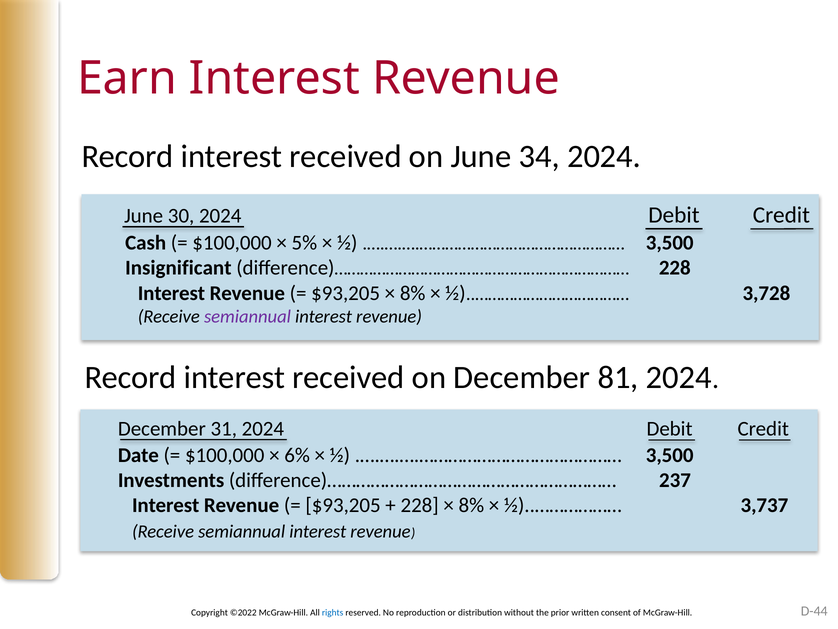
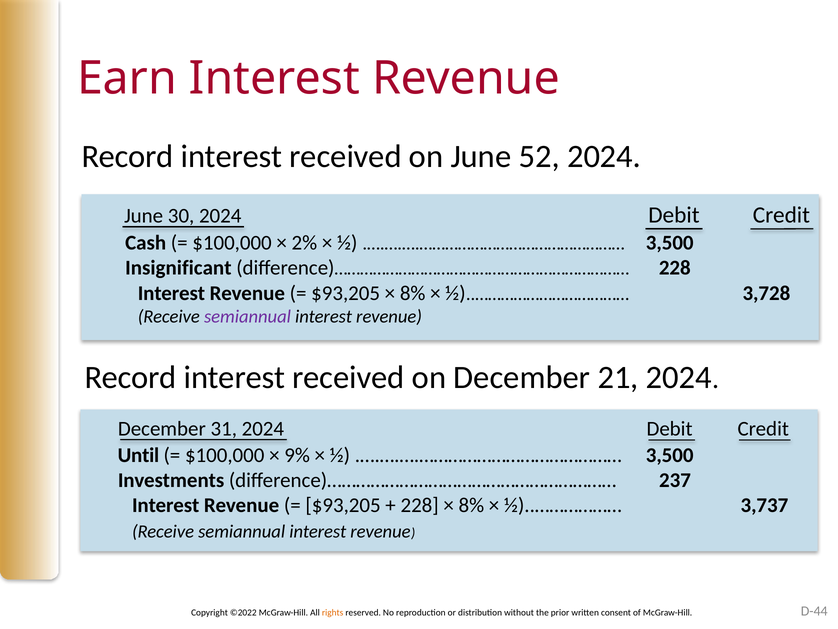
34: 34 -> 52
5%: 5% -> 2%
81: 81 -> 21
Date: Date -> Until
6%: 6% -> 9%
rights colour: blue -> orange
